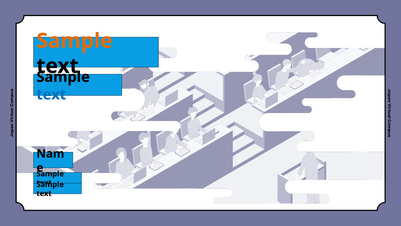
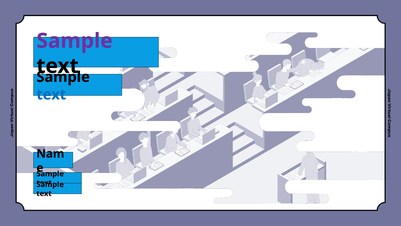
Sample at (75, 41) colour: orange -> purple
